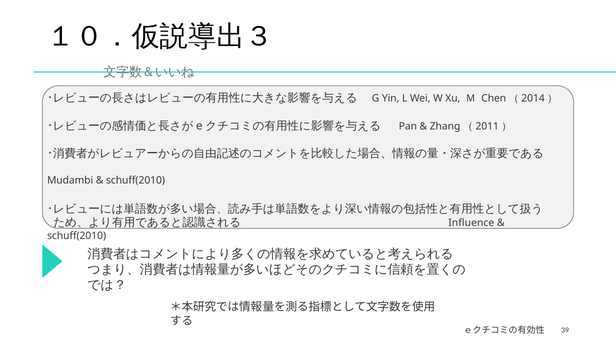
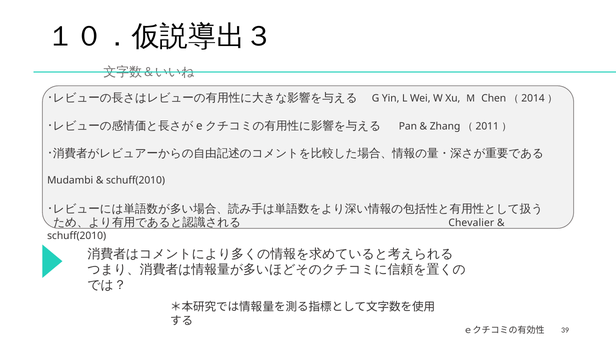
Influence: Influence -> Chevalier
